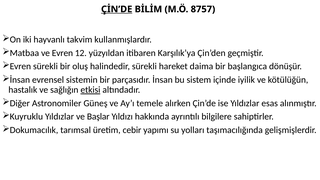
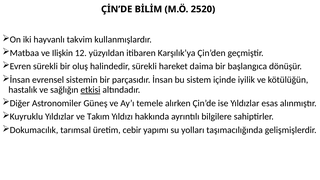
ÇİN’DE underline: present -> none
8757: 8757 -> 2520
ve Evren: Evren -> Ilişkin
Başlar: Başlar -> Takım
